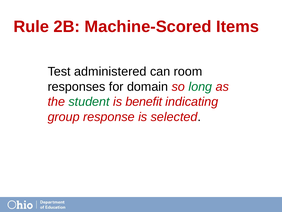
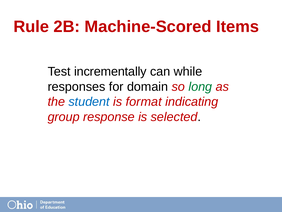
administered: administered -> incrementally
room: room -> while
student colour: green -> blue
benefit: benefit -> format
